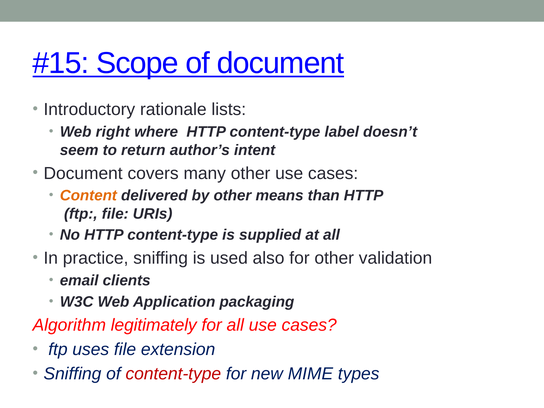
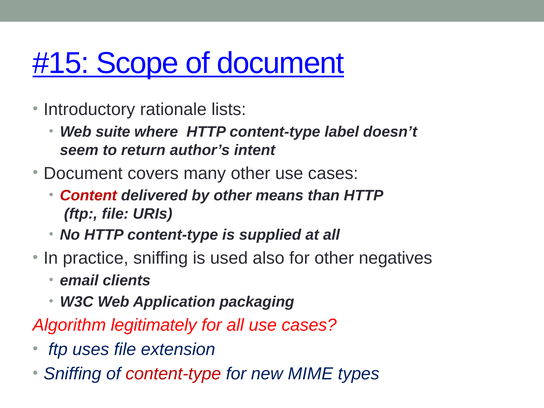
right: right -> suite
Content colour: orange -> red
validation: validation -> negatives
